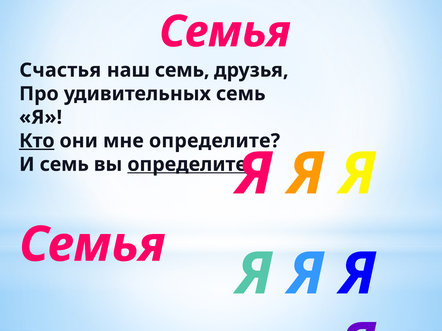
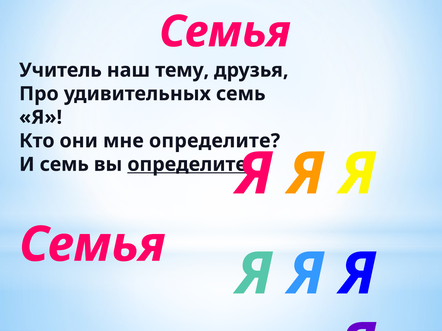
Счастья: Счастья -> Учитель
наш семь: семь -> тему
Кто underline: present -> none
